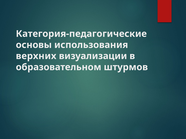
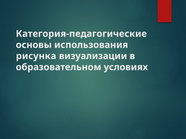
верхних: верхних -> рисунка
штурмов: штурмов -> условиях
